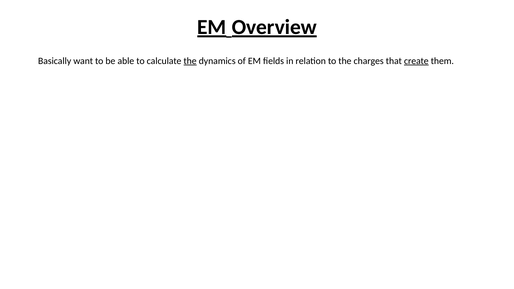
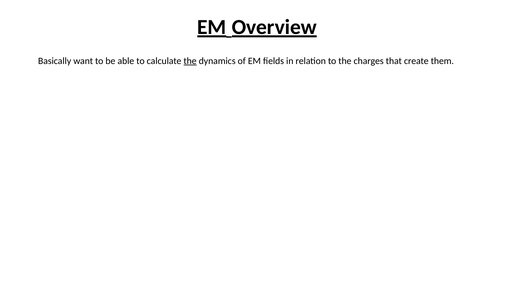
create underline: present -> none
